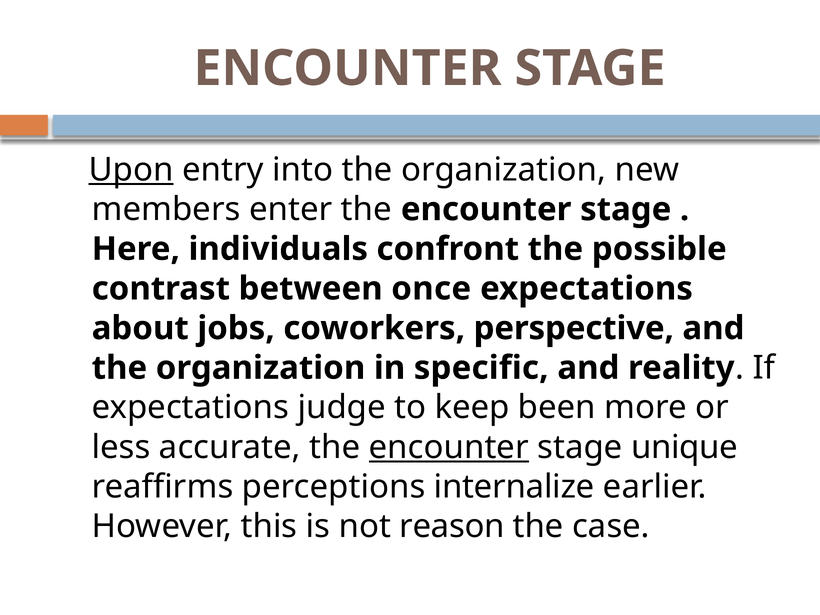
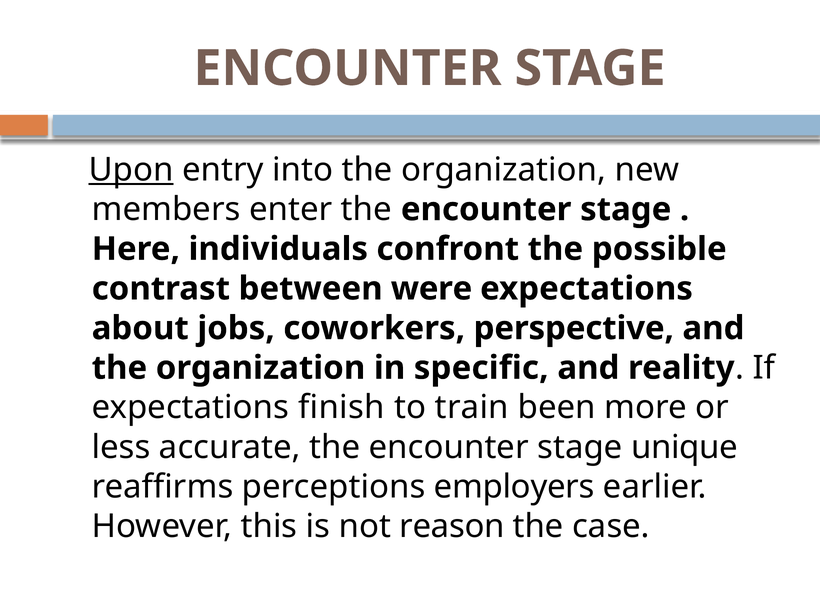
once: once -> were
judge: judge -> finish
keep: keep -> train
encounter at (449, 447) underline: present -> none
internalize: internalize -> employers
